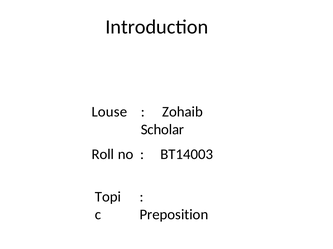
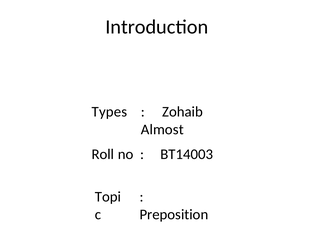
Louse: Louse -> Types
Scholar: Scholar -> Almost
